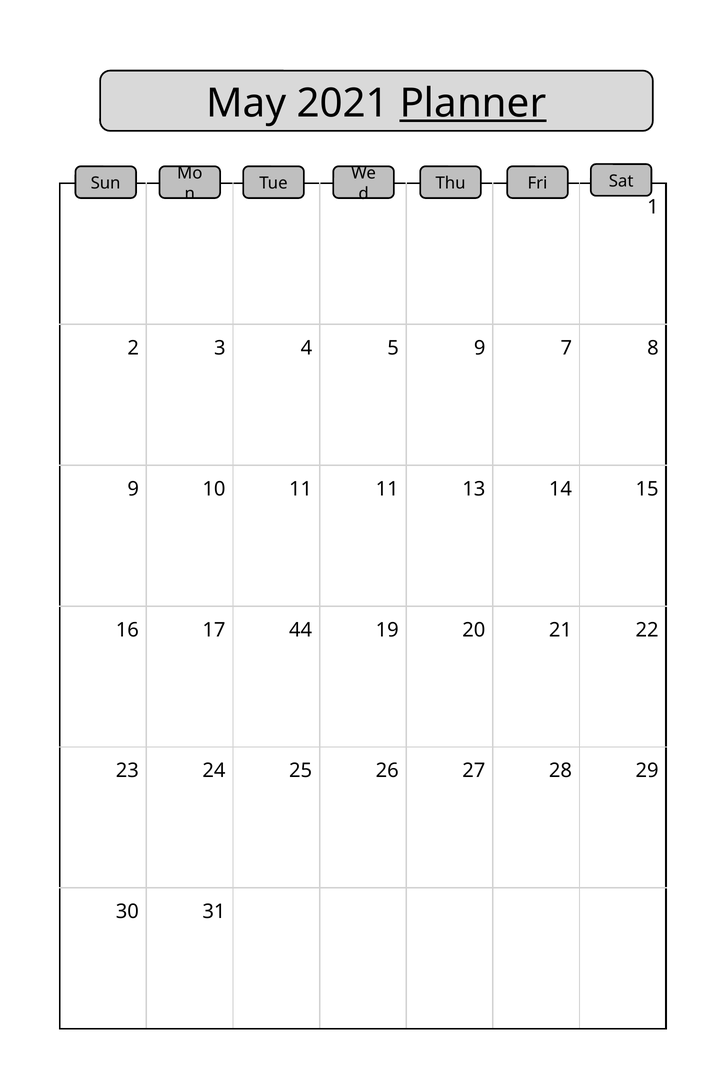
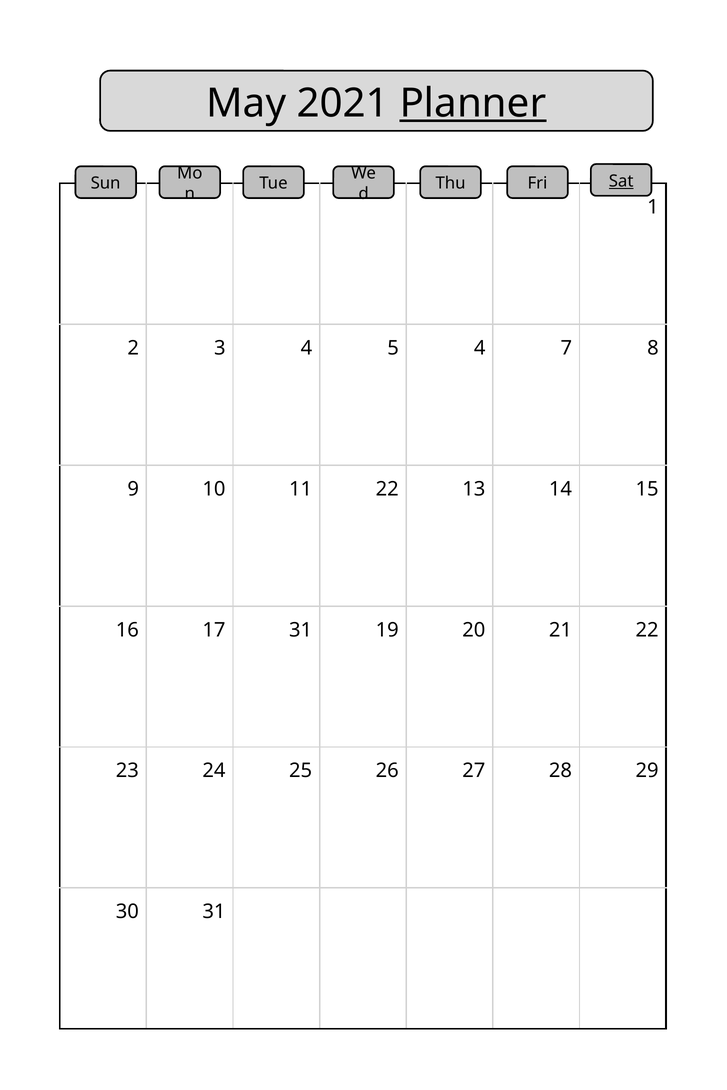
Sat underline: none -> present
5 9: 9 -> 4
11 11: 11 -> 22
17 44: 44 -> 31
